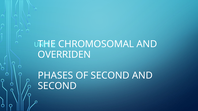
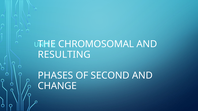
OVERRIDEN: OVERRIDEN -> RESULTING
SECOND at (57, 86): SECOND -> CHANGE
